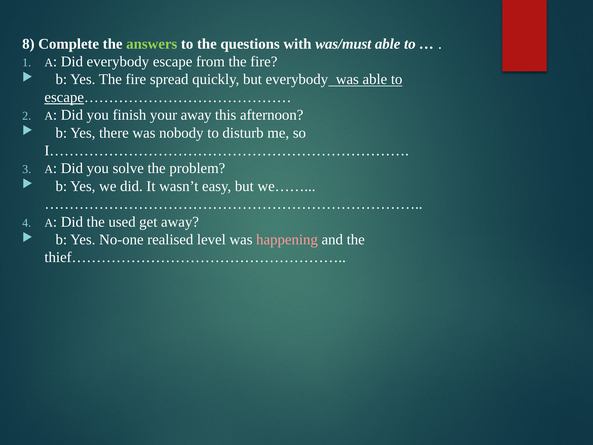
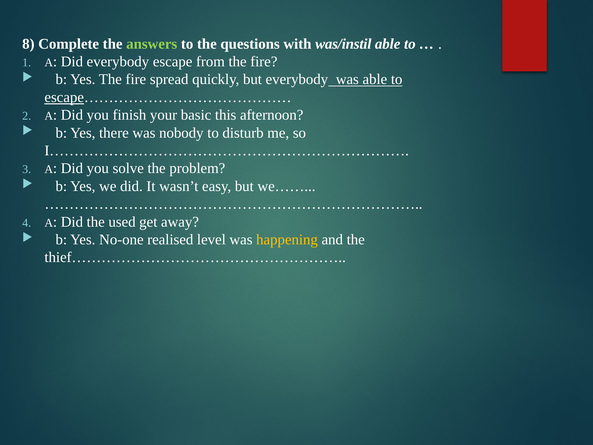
was/must: was/must -> was/instil
your away: away -> basic
happening colour: pink -> yellow
